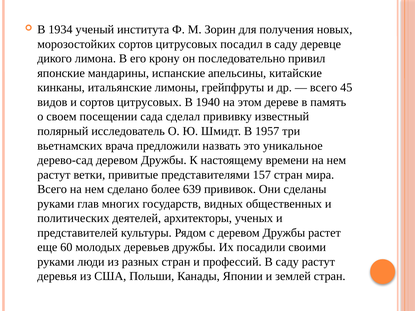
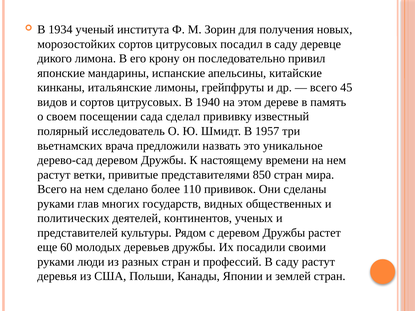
157: 157 -> 850
639: 639 -> 110
архитекторы: архитекторы -> континентов
